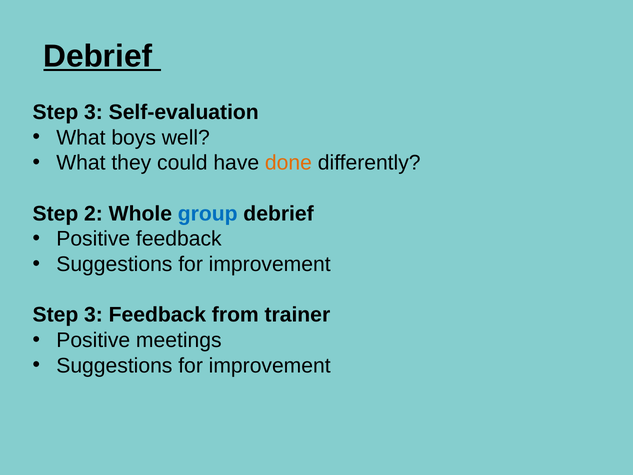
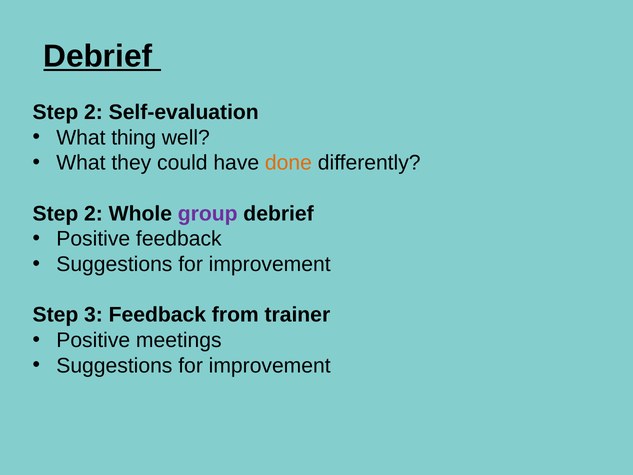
3 at (93, 112): 3 -> 2
boys: boys -> thing
group colour: blue -> purple
